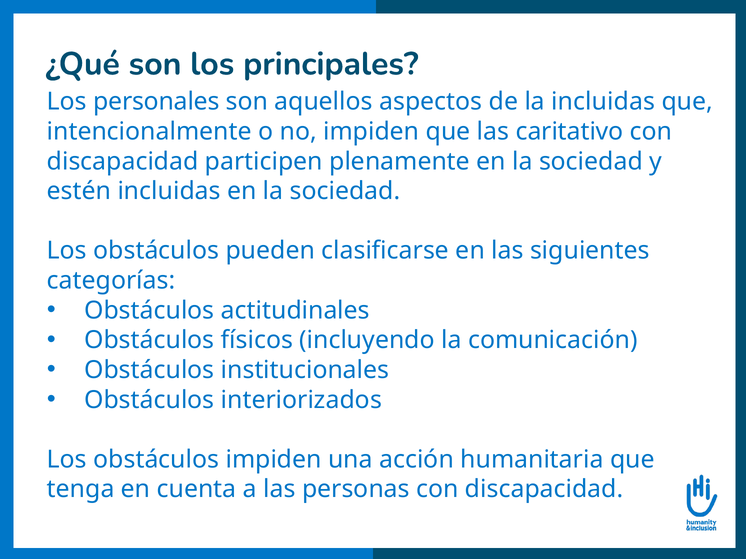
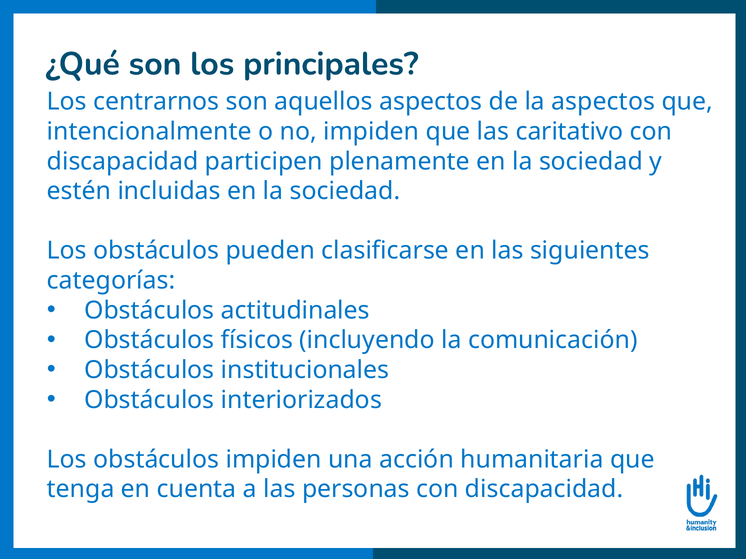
personales: personales -> centrarnos
la incluidas: incluidas -> aspectos
